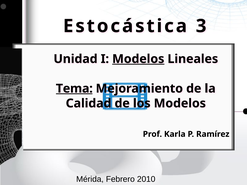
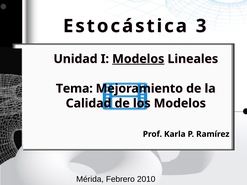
Tema underline: present -> none
